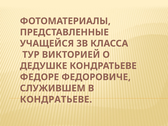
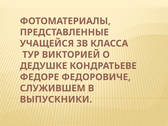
КОНДРАТЬЕВЕ at (56, 99): КОНДРАТЬЕВЕ -> ВЫПУСКНИКИ
